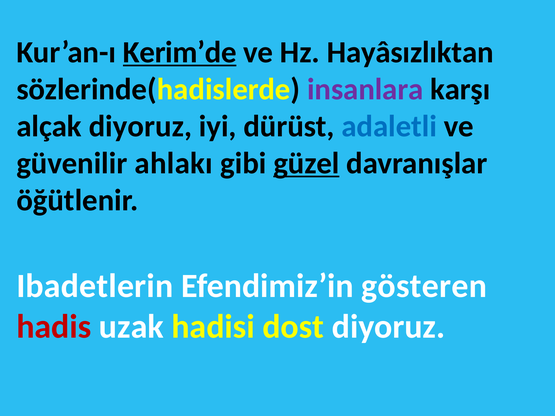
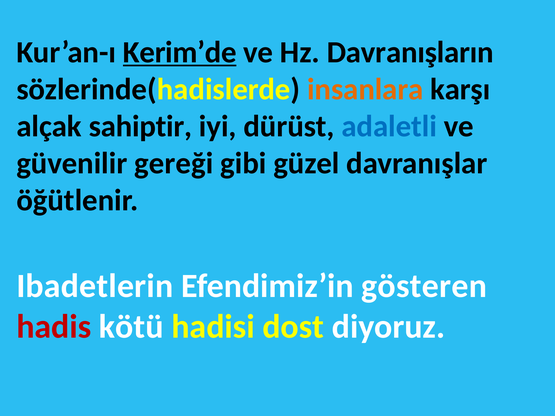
Hayâsızlıktan: Hayâsızlıktan -> Davranışların
insanlara colour: purple -> orange
alçak diyoruz: diyoruz -> sahiptir
ahlakı: ahlakı -> gereği
güzel underline: present -> none
uzak: uzak -> kötü
